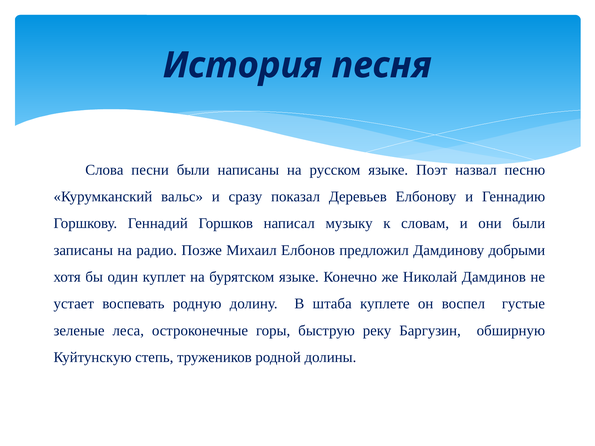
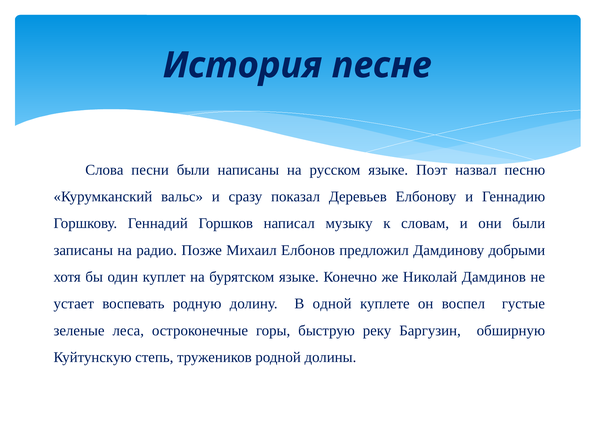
песня: песня -> песне
штаба: штаба -> одной
